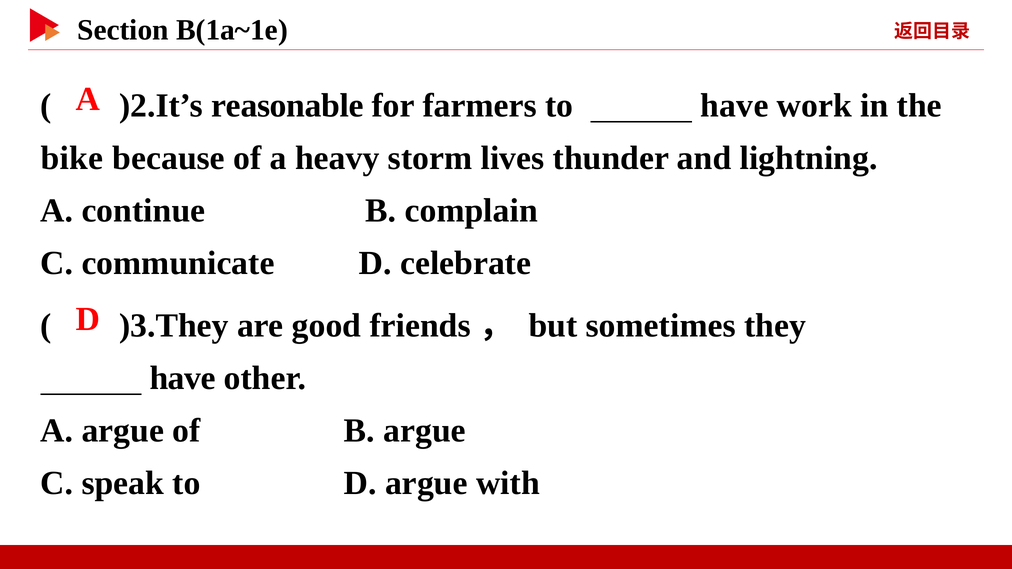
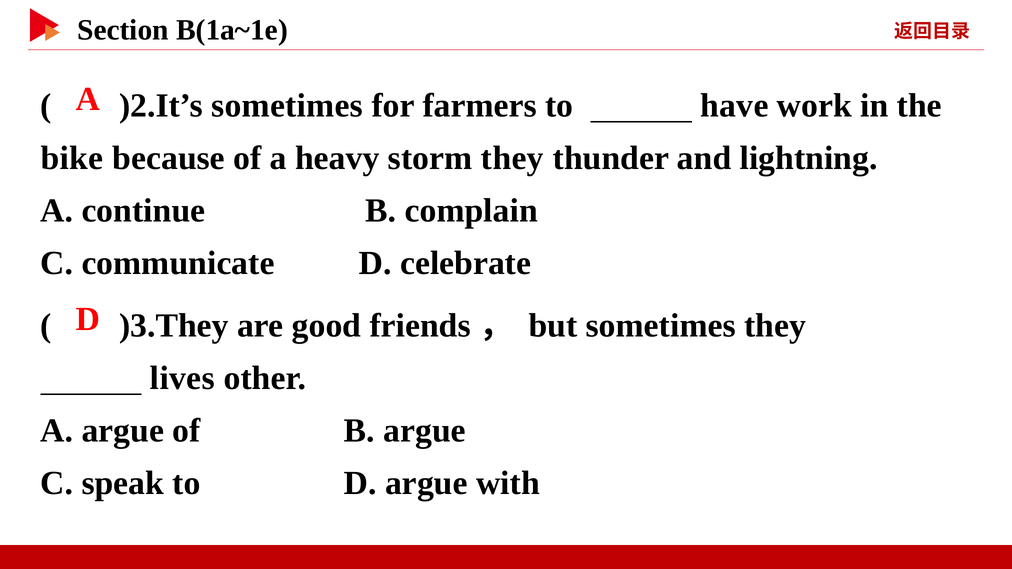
)2.It’s reasonable: reasonable -> sometimes
storm lives: lives -> they
have at (183, 378): have -> lives
